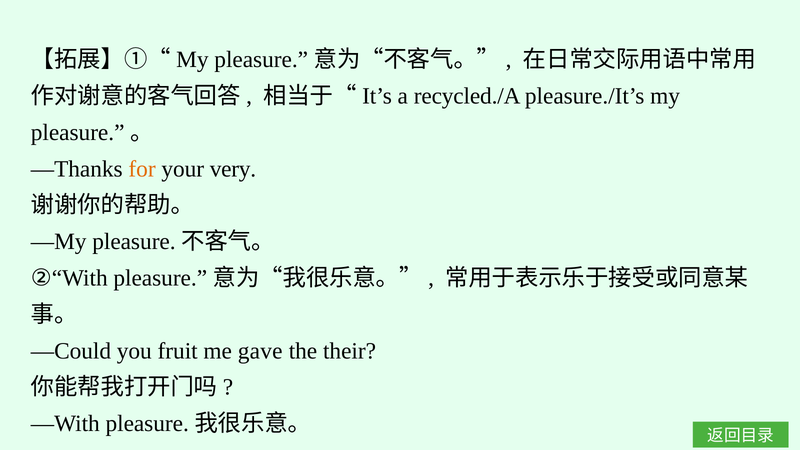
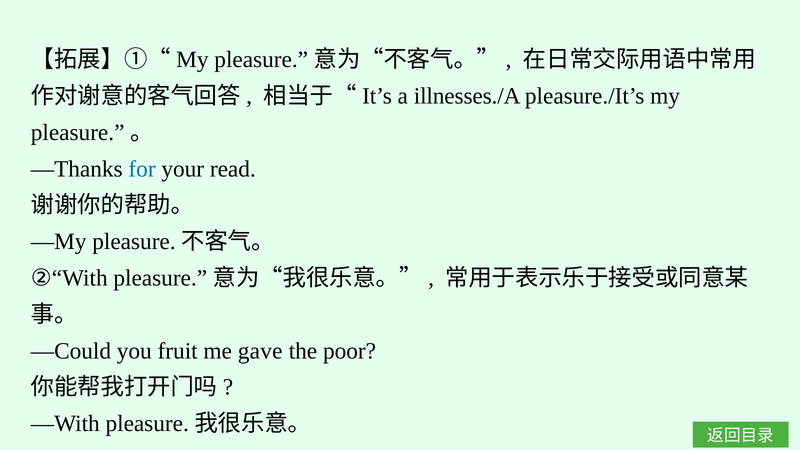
recycled./A: recycled./A -> illnesses./A
for colour: orange -> blue
very: very -> read
their: their -> poor
